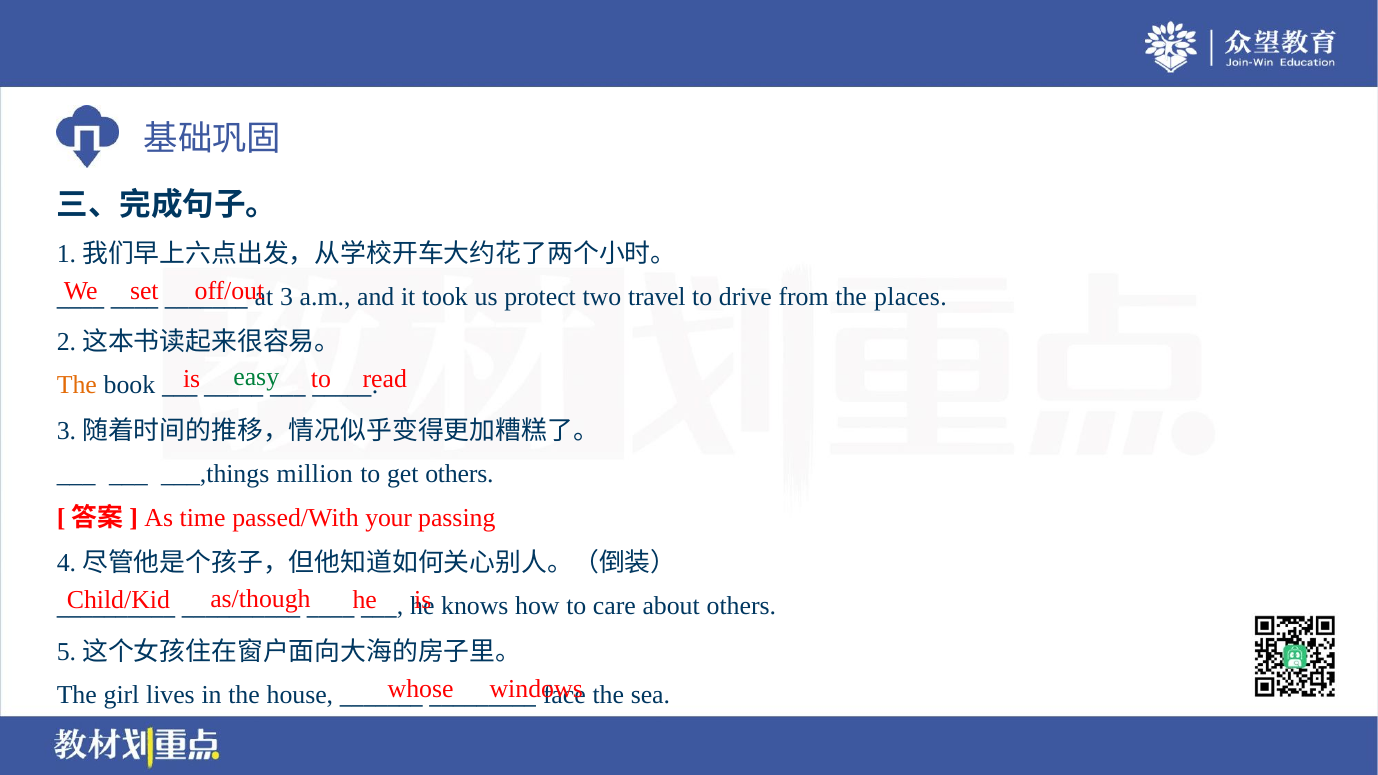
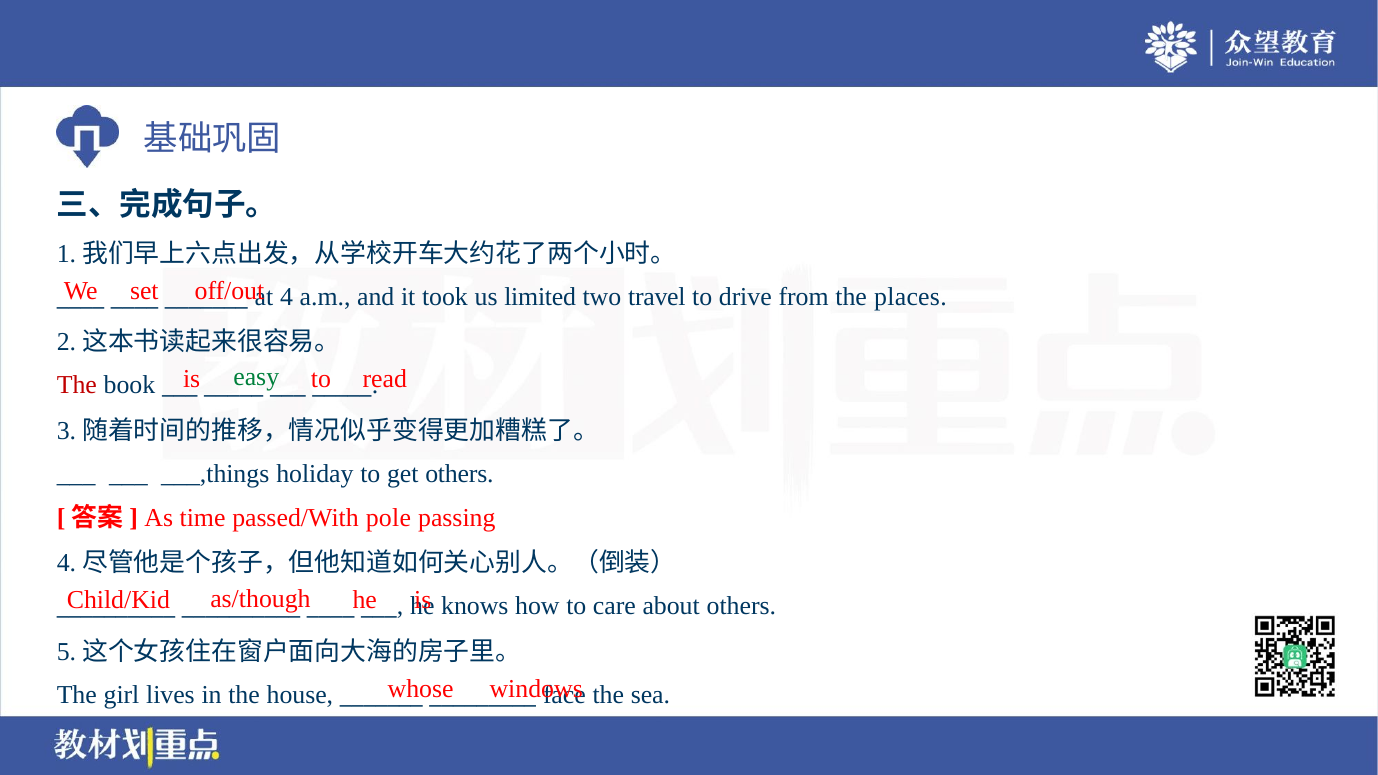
3: 3 -> 4
protect: protect -> limited
The at (77, 385) colour: orange -> red
million: million -> holiday
your: your -> pole
